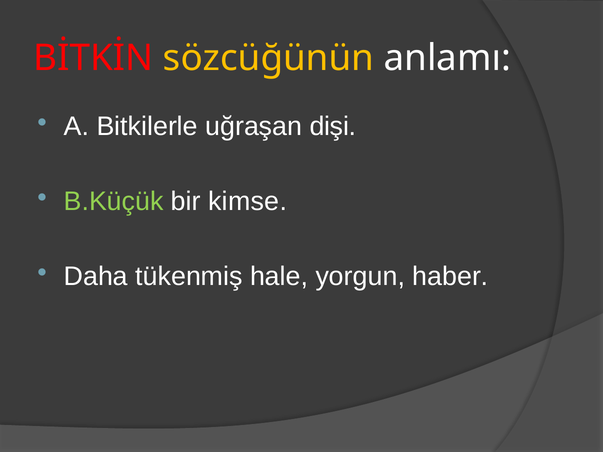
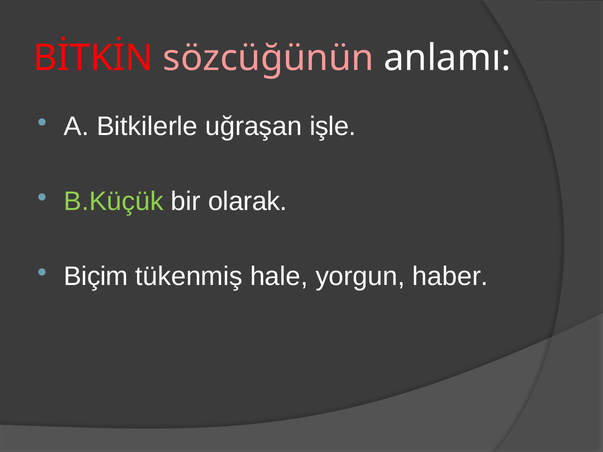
sözcüğünün colour: yellow -> pink
dişi: dişi -> işle
kimse: kimse -> olarak
Daha: Daha -> Biçim
